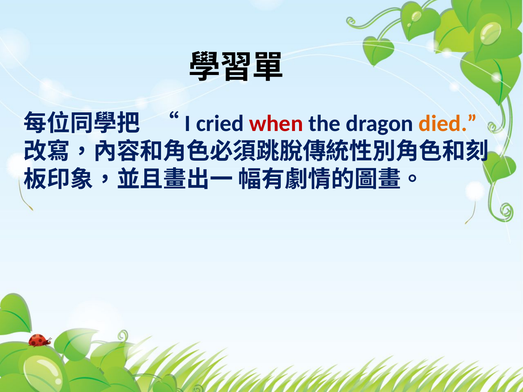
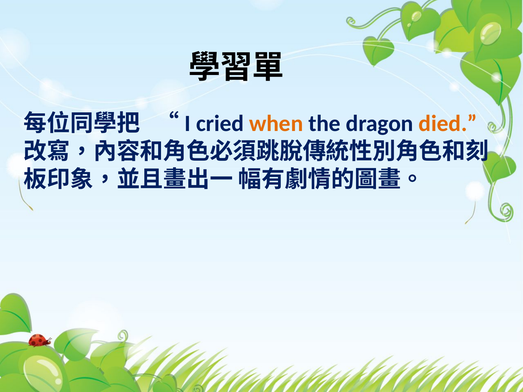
when colour: red -> orange
